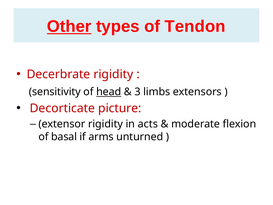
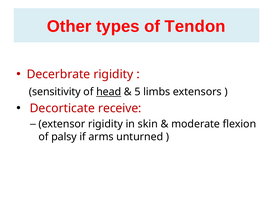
Other underline: present -> none
3: 3 -> 5
picture: picture -> receive
acts: acts -> skin
basal: basal -> palsy
